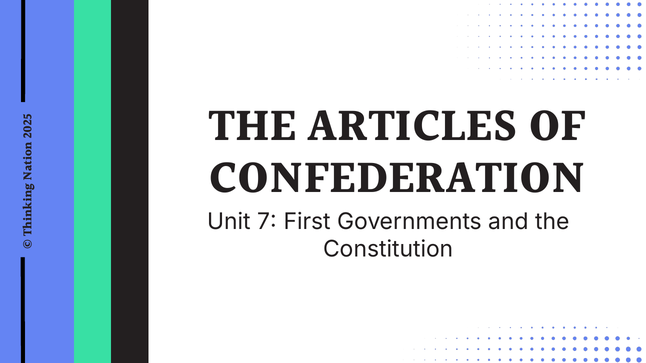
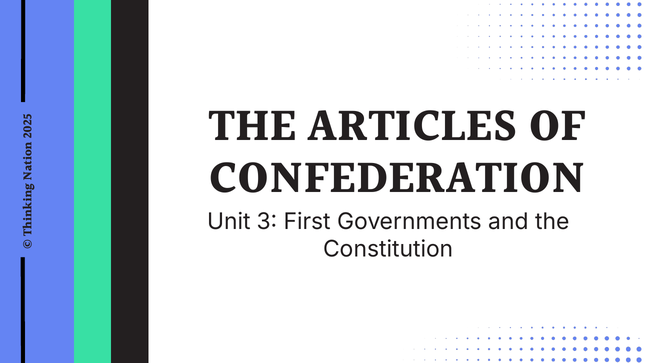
7: 7 -> 3
